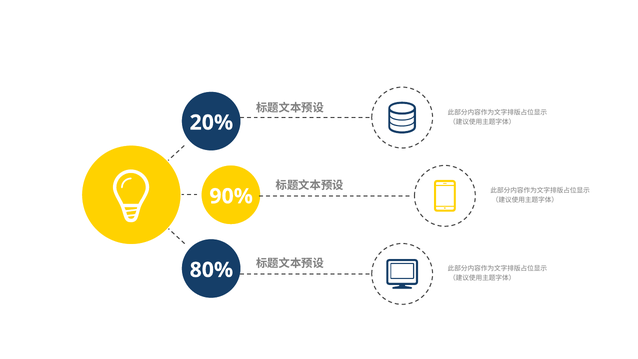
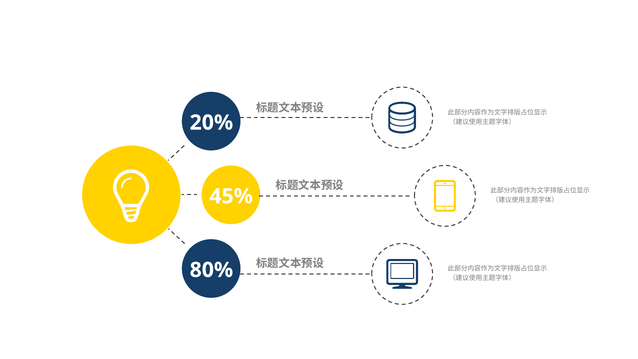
90%: 90% -> 45%
